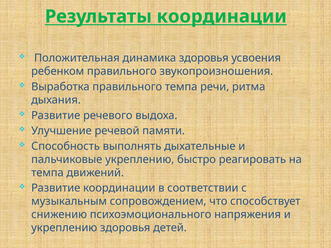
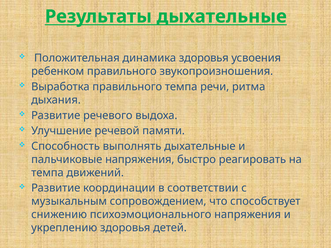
Результаты координации: координации -> дыхательные
пальчиковые укреплению: укреплению -> напряжения
